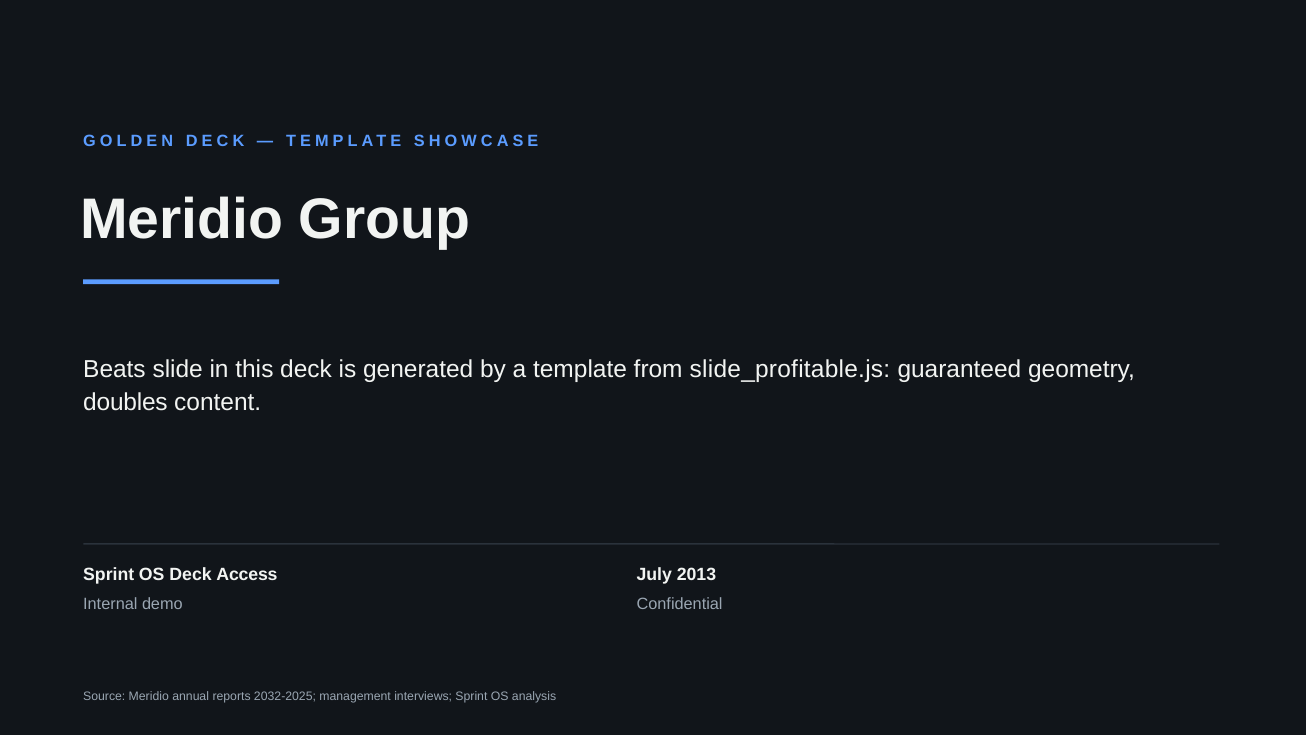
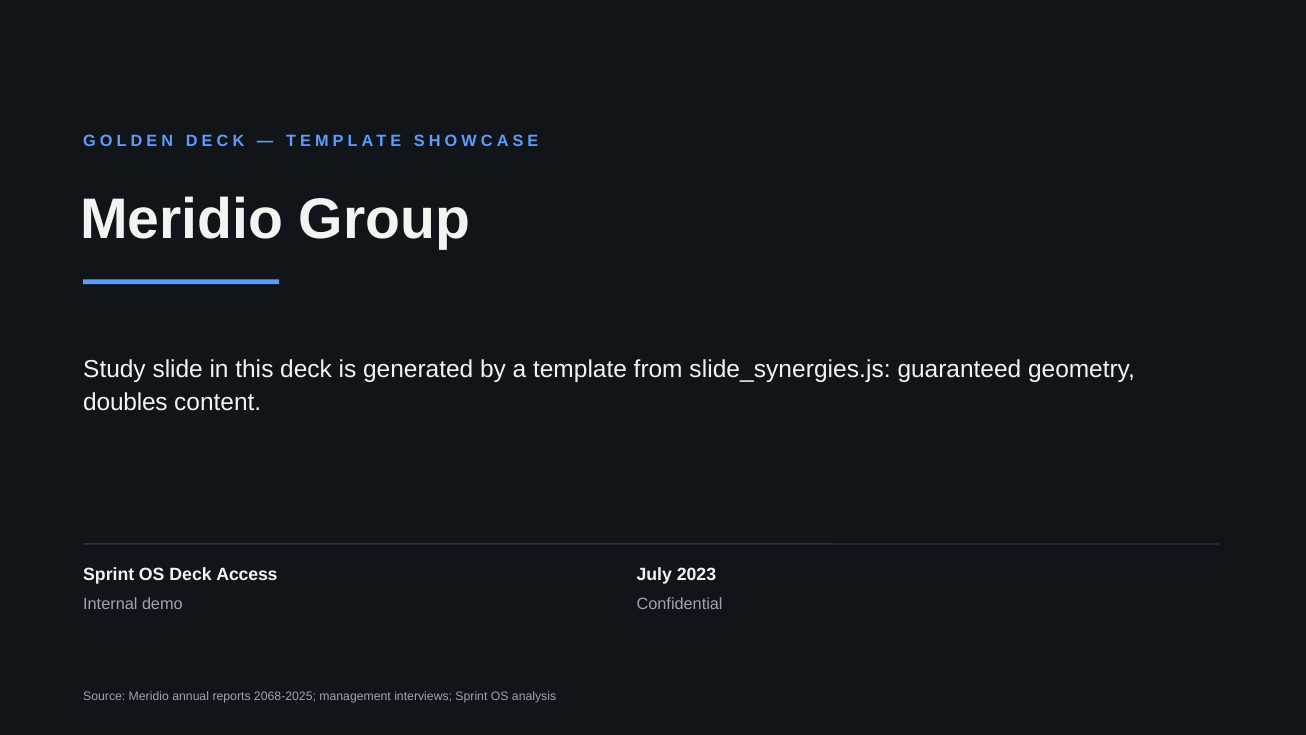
Beats: Beats -> Study
slide_profitable.js: slide_profitable.js -> slide_synergies.js
2013: 2013 -> 2023
2032-2025: 2032-2025 -> 2068-2025
